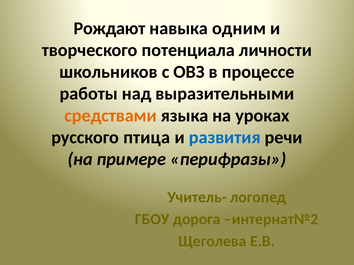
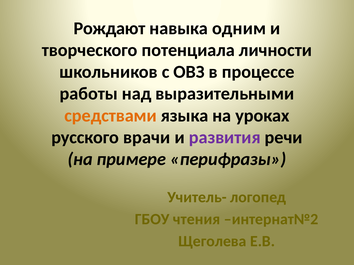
птица: птица -> врачи
развития colour: blue -> purple
дорога: дорога -> чтения
